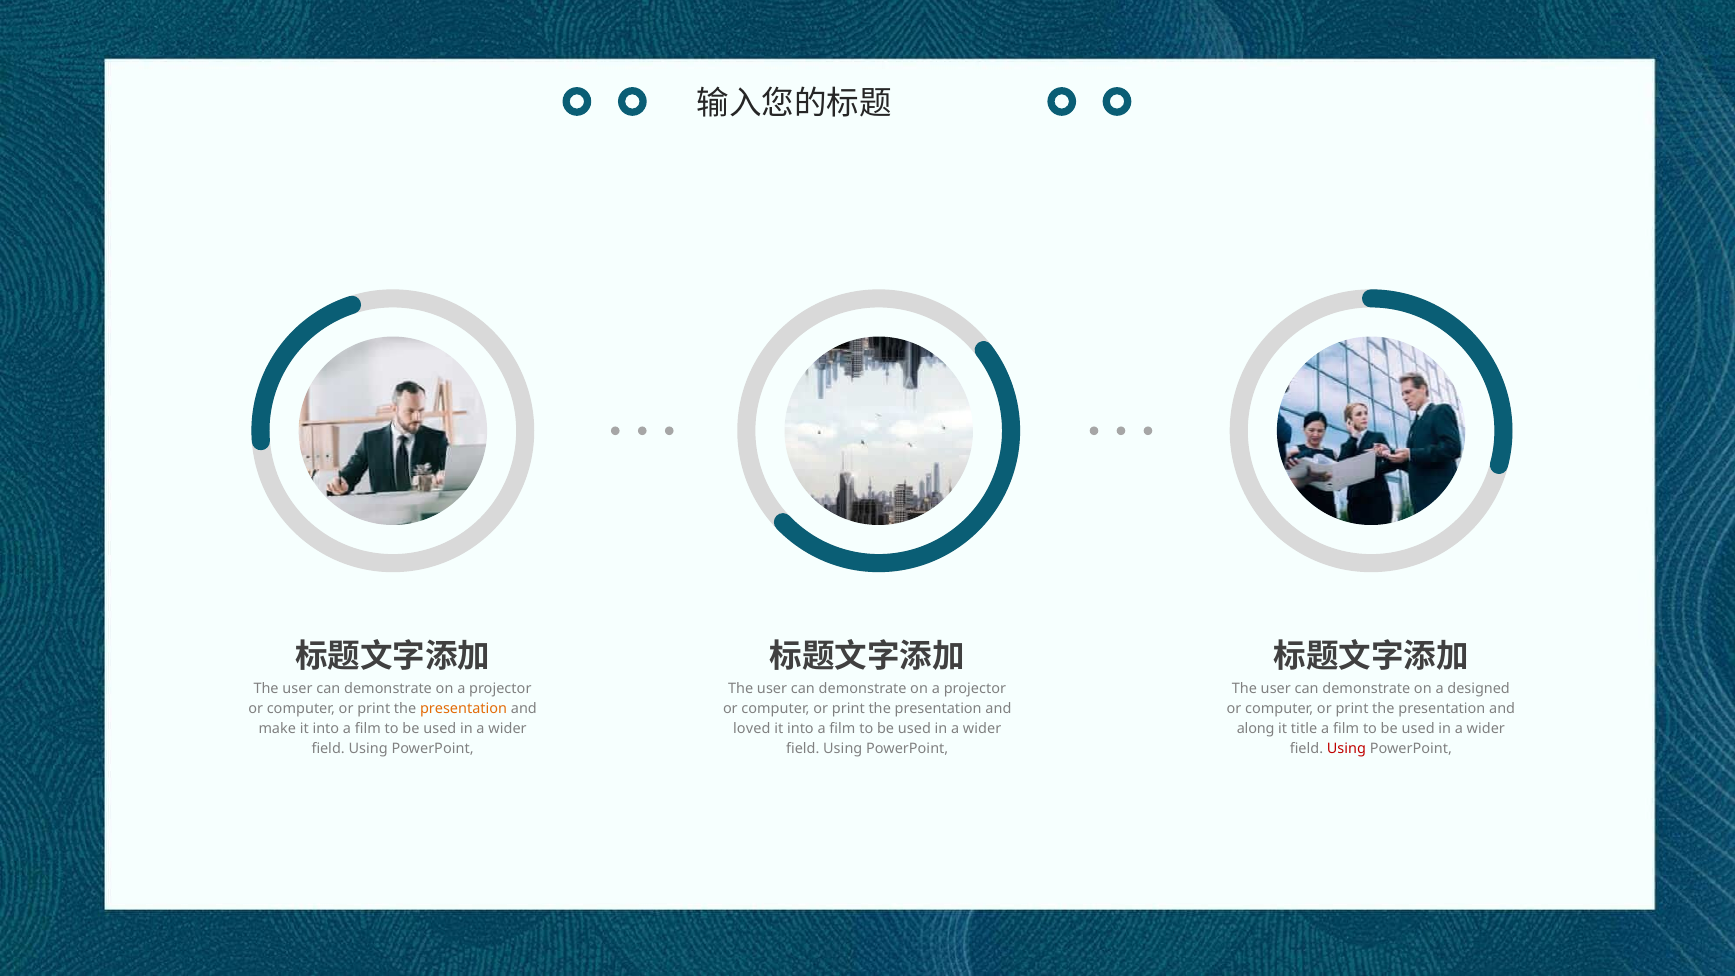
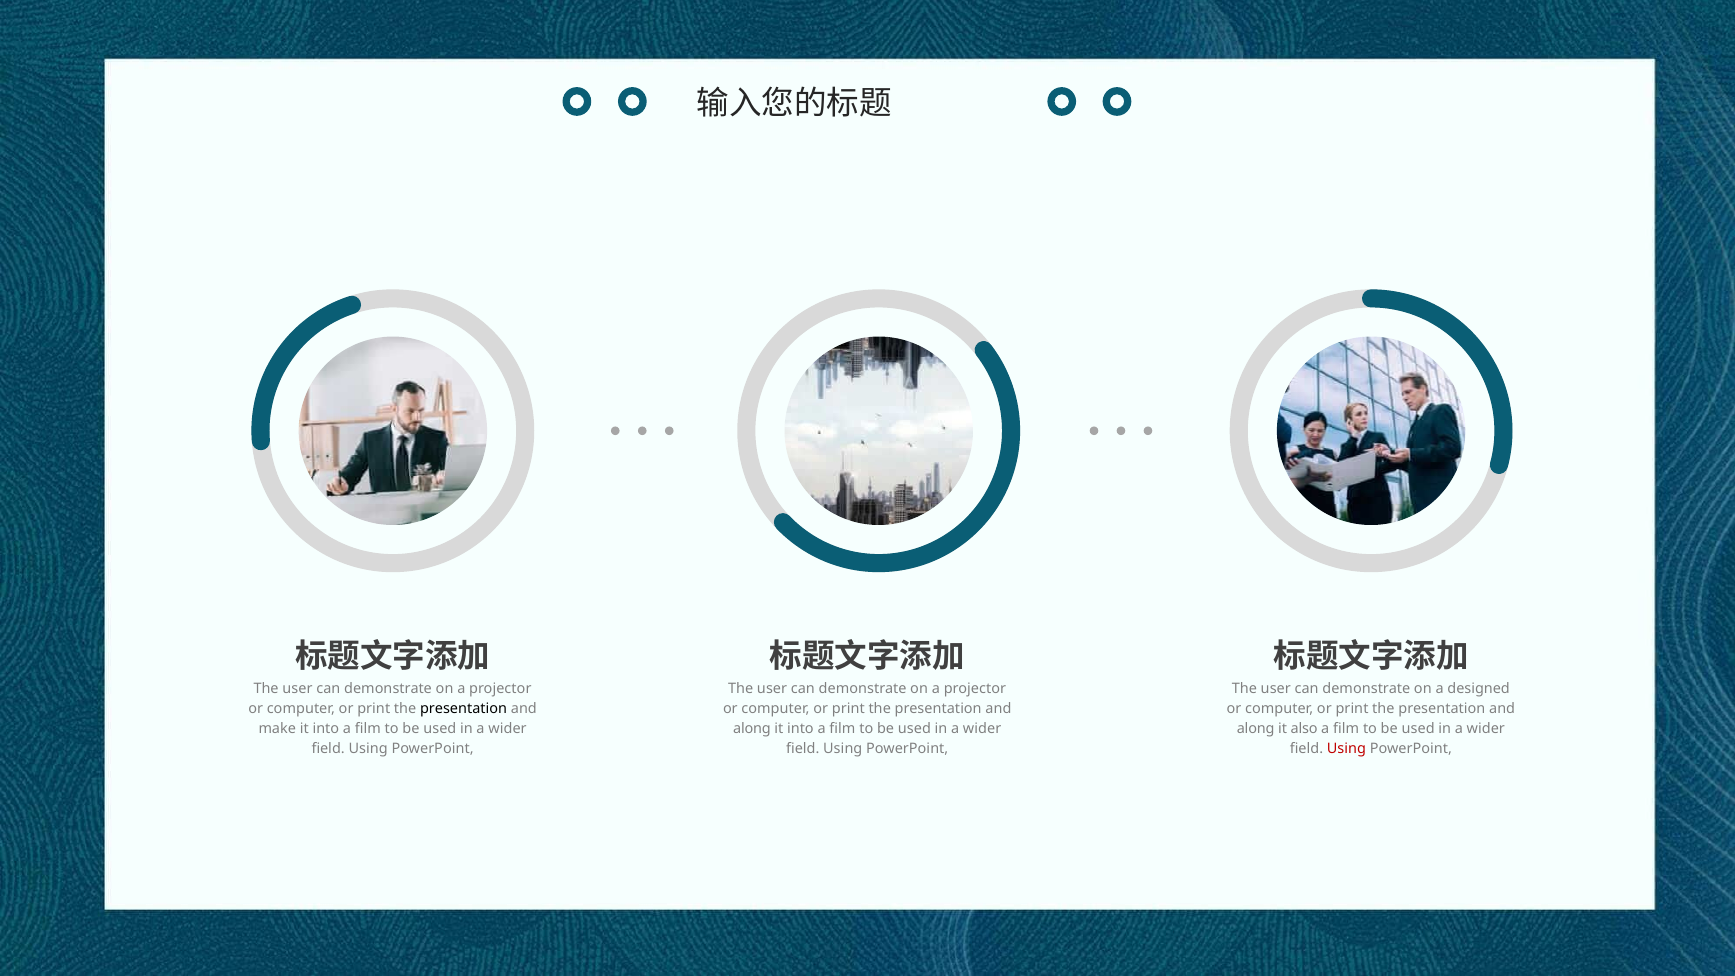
presentation at (464, 709) colour: orange -> black
loved at (752, 729): loved -> along
title: title -> also
